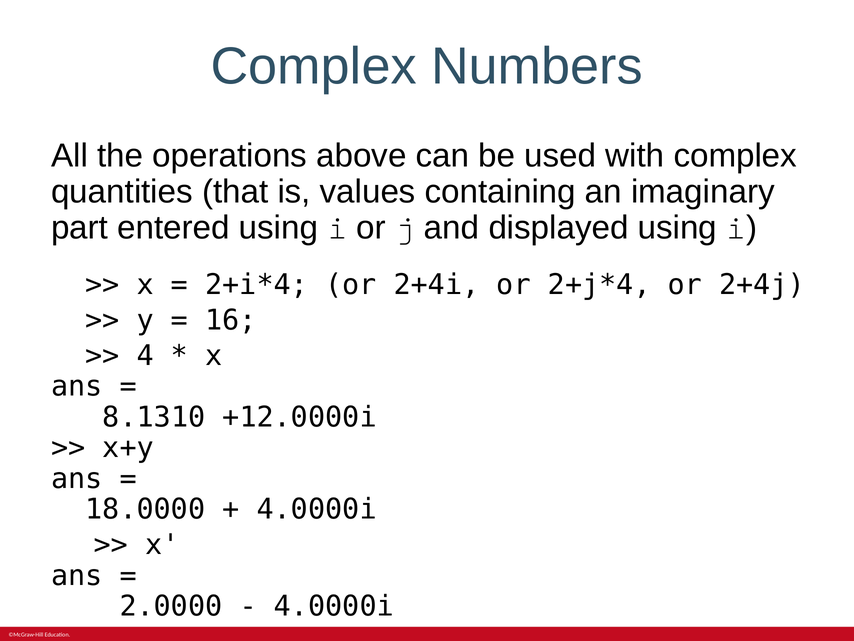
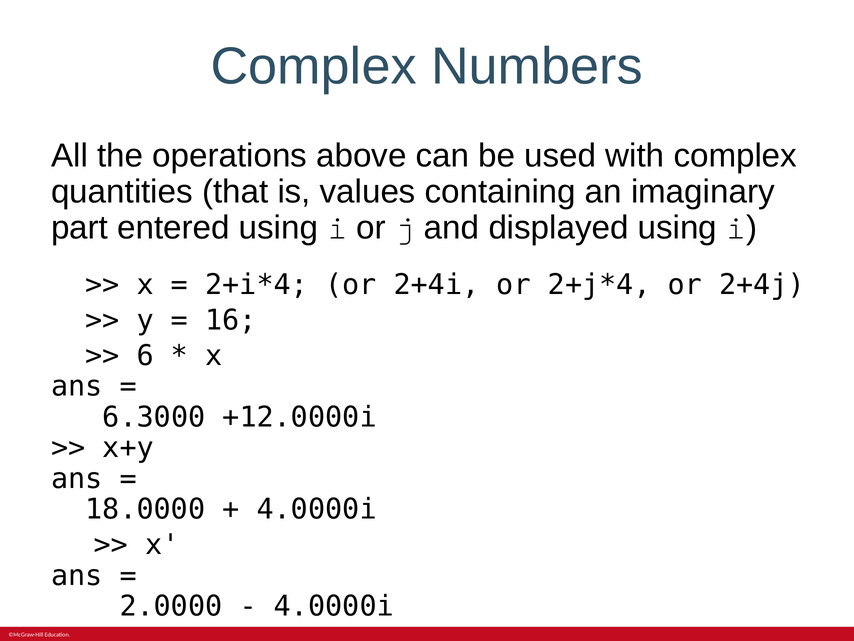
4: 4 -> 6
8.1310: 8.1310 -> 6.3000
